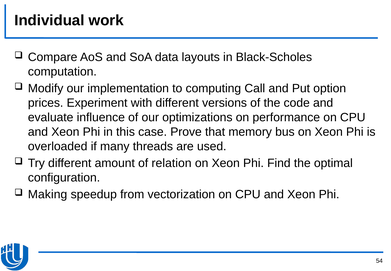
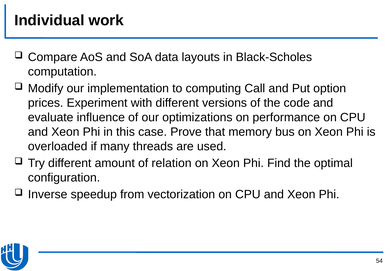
Making: Making -> Inverse
